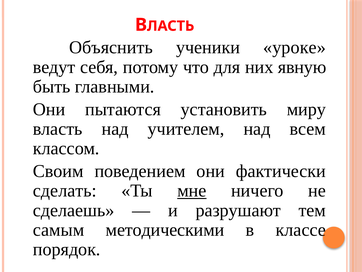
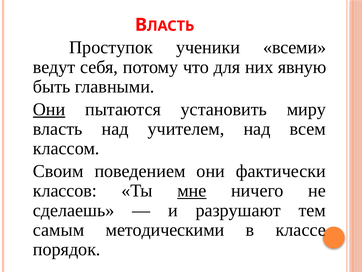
Объяснить: Объяснить -> Проступок
уроке: уроке -> всеми
Они at (49, 109) underline: none -> present
сделать: сделать -> классов
